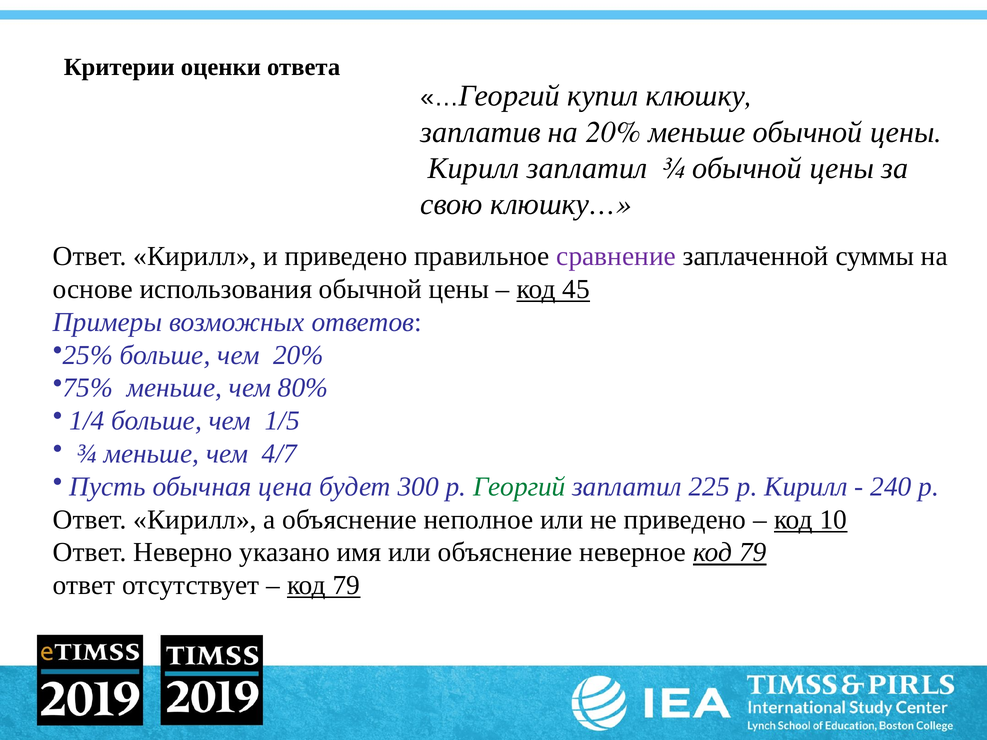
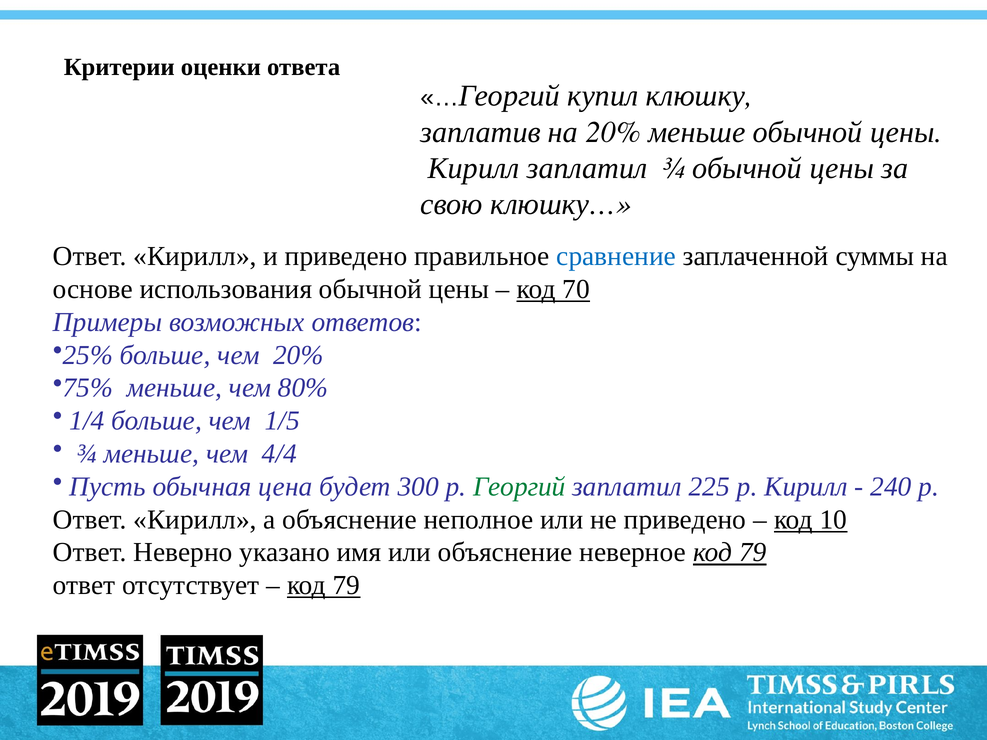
сравнение colour: purple -> blue
45: 45 -> 70
4/7: 4/7 -> 4/4
